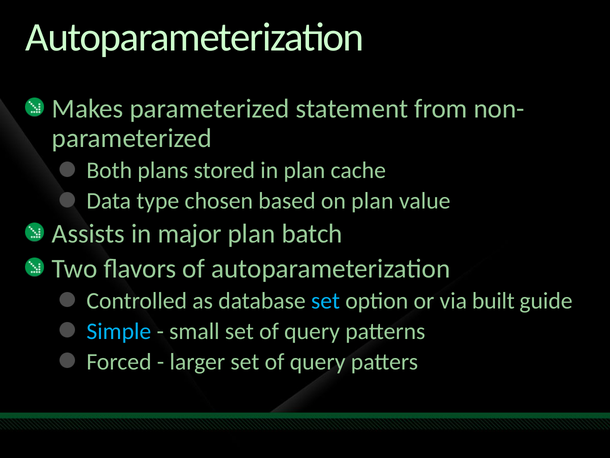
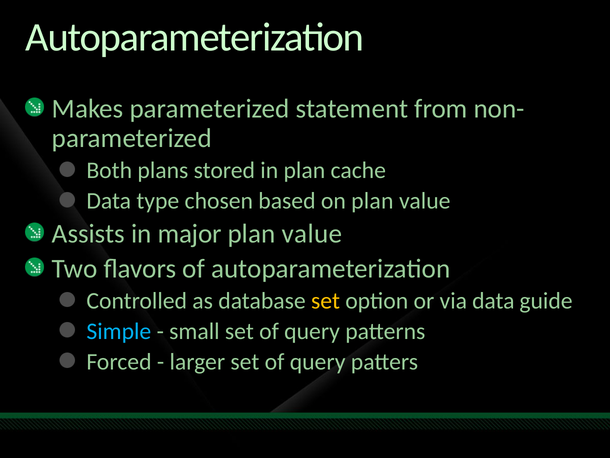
batch at (312, 234): batch -> value
set at (325, 301) colour: light blue -> yellow
via built: built -> data
